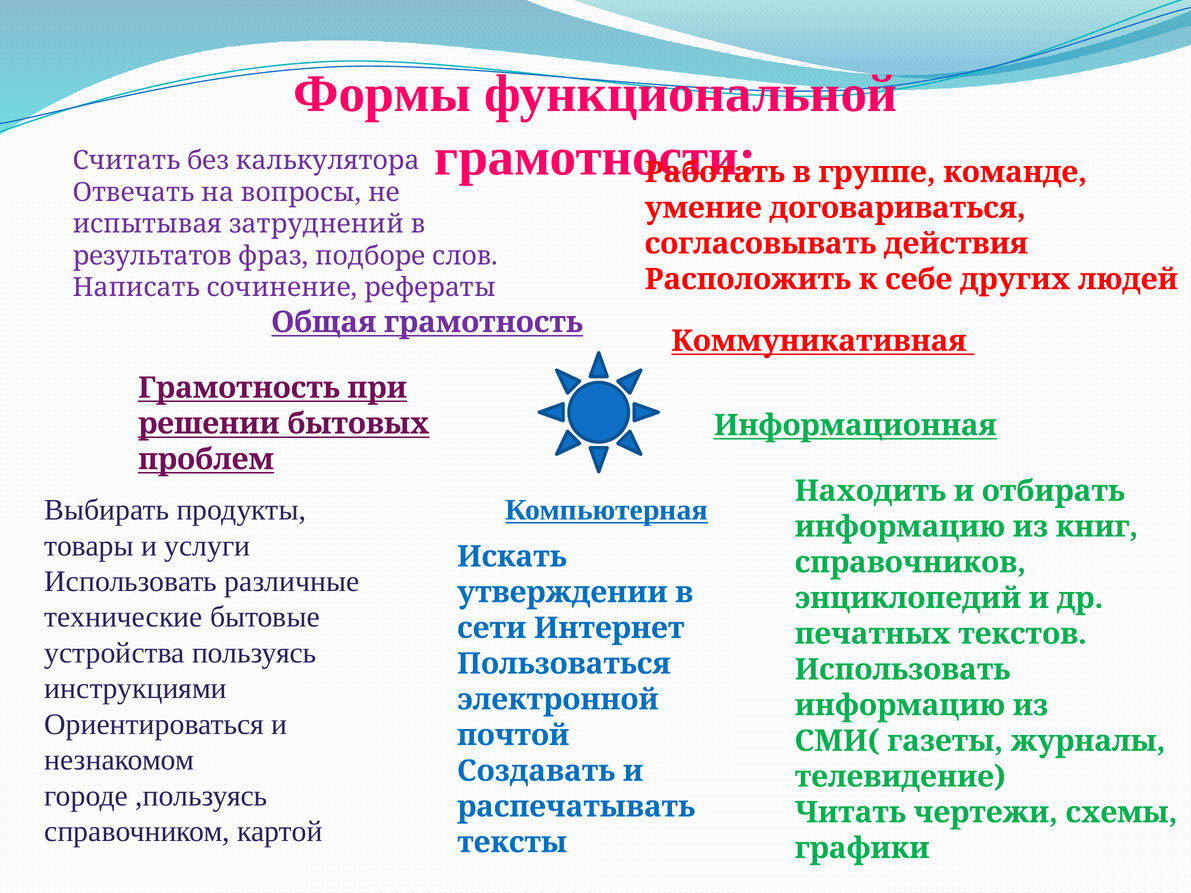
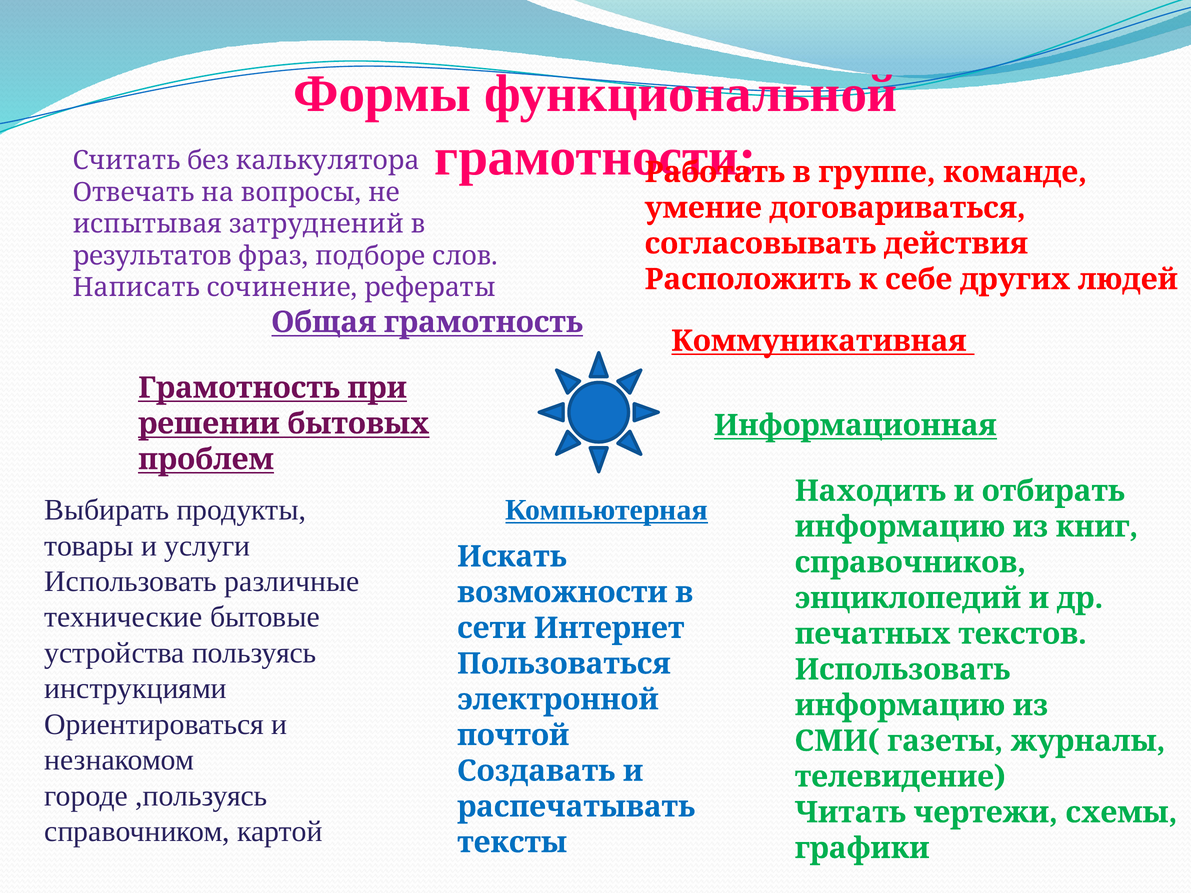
утверждении: утверждении -> возможности
